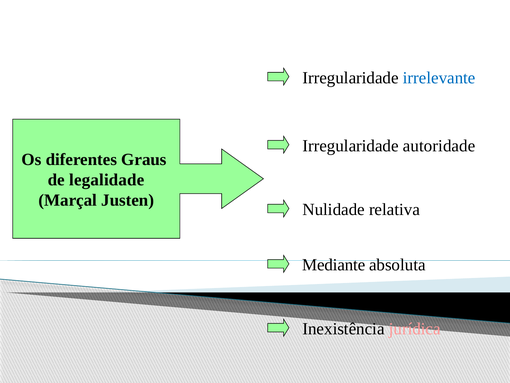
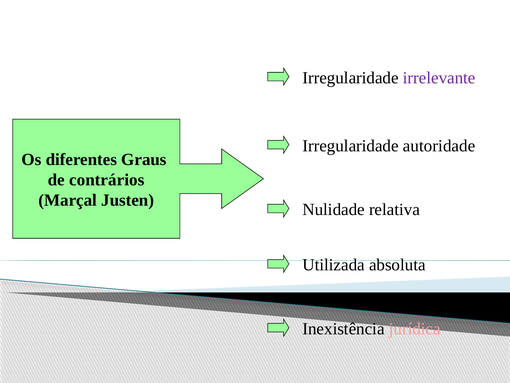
irrelevante colour: blue -> purple
legalidade: legalidade -> contrários
Mediante: Mediante -> Utilizada
